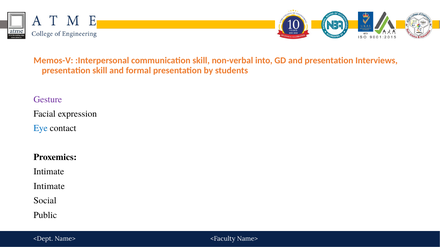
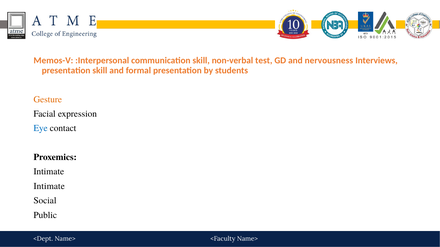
into: into -> test
and presentation: presentation -> nervousness
Gesture colour: purple -> orange
